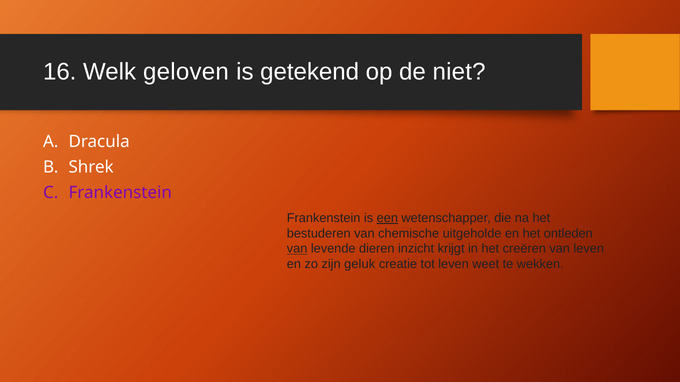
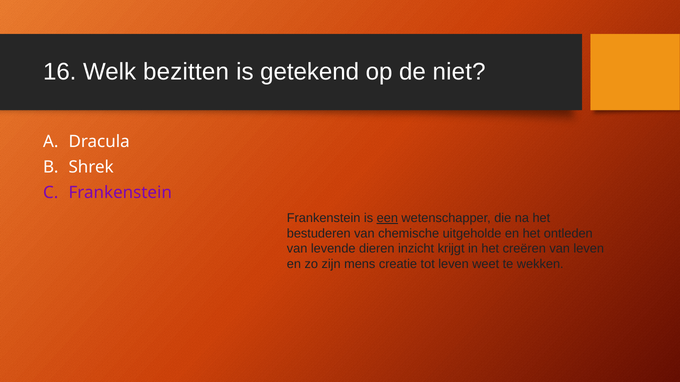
geloven: geloven -> bezitten
van at (297, 249) underline: present -> none
geluk: geluk -> mens
